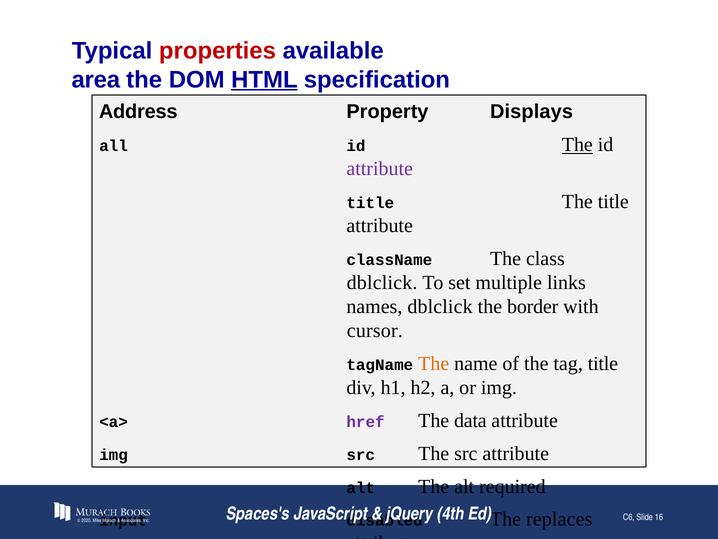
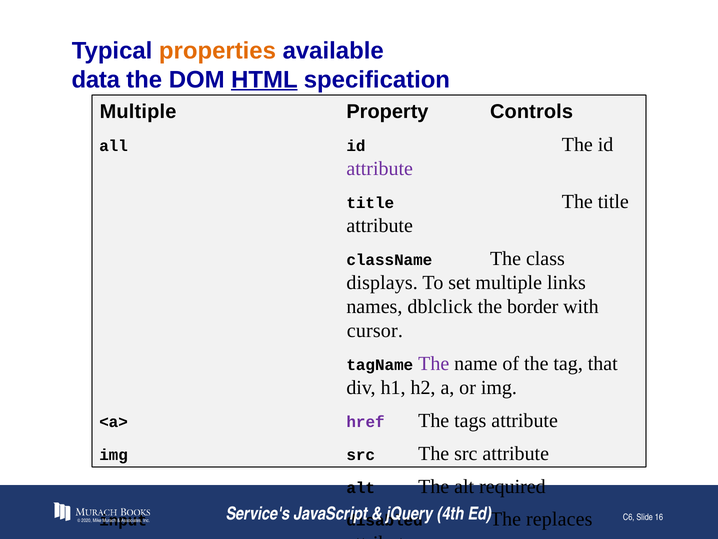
properties colour: red -> orange
area: area -> data
Address at (138, 112): Address -> Multiple
Displays: Displays -> Controls
The at (577, 145) underline: present -> none
dblclick at (382, 282): dblclick -> displays
The at (434, 363) colour: orange -> purple
tag title: title -> that
data: data -> tags
Spaces's: Spaces's -> Service's
